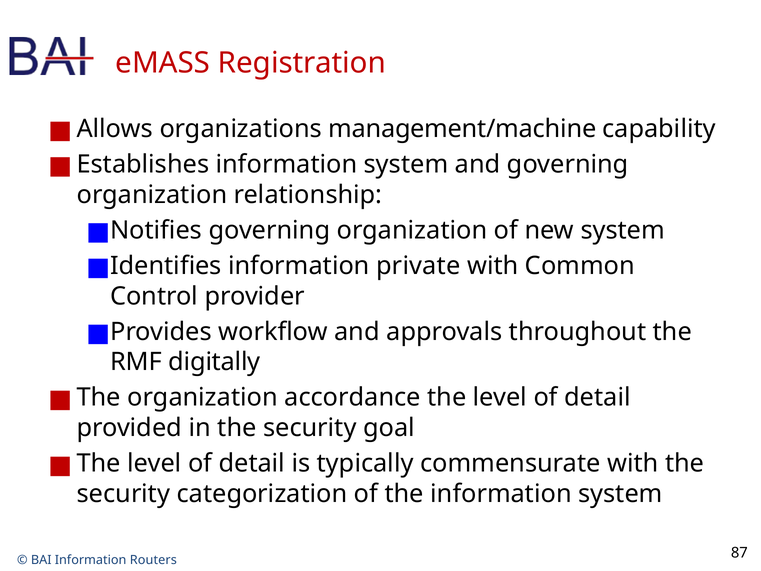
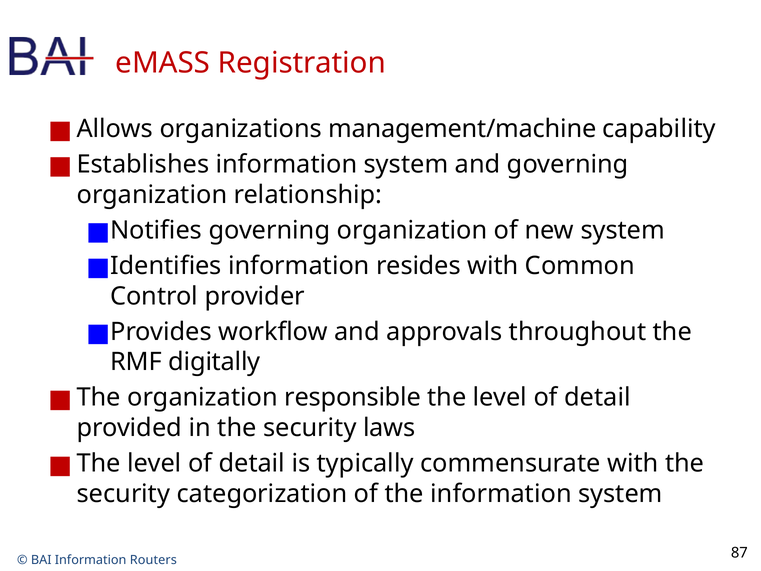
private: private -> resides
accordance: accordance -> responsible
goal: goal -> laws
